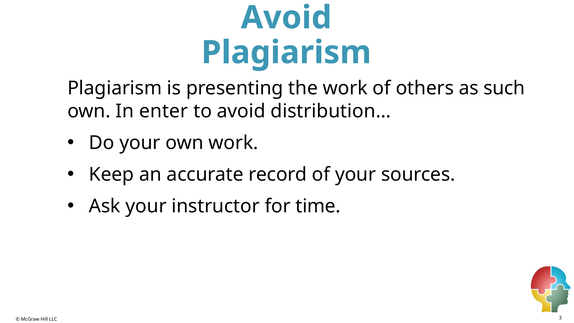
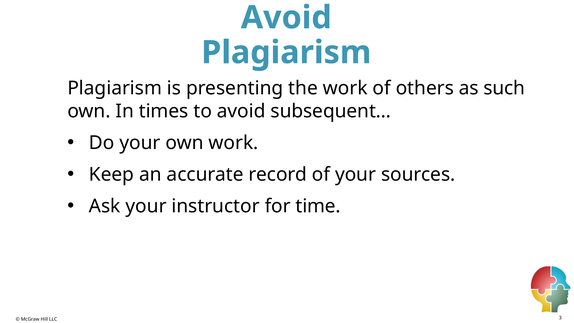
enter: enter -> times
distribution…: distribution… -> subsequent…
